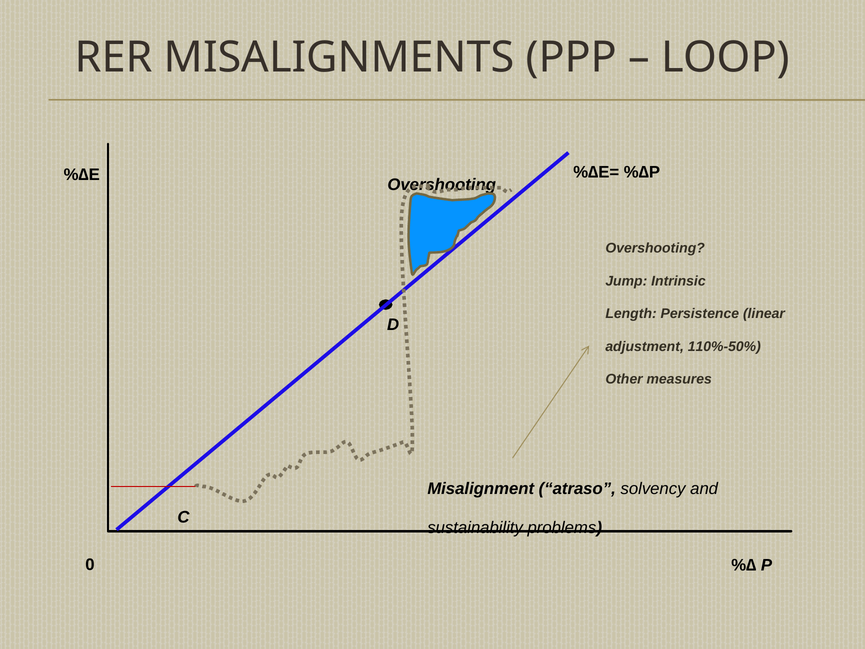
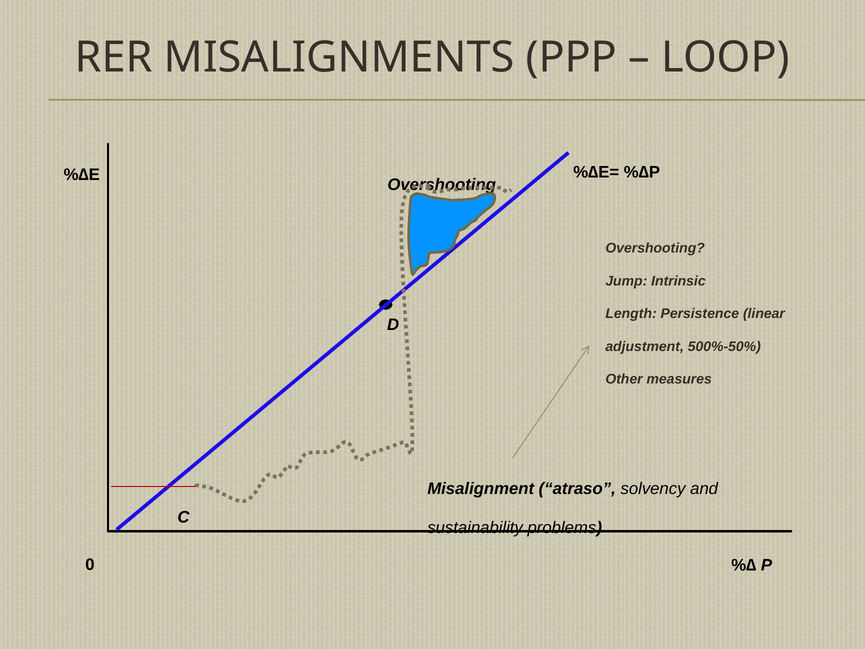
110%-50%: 110%-50% -> 500%-50%
